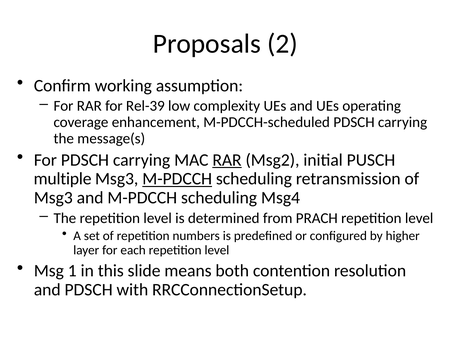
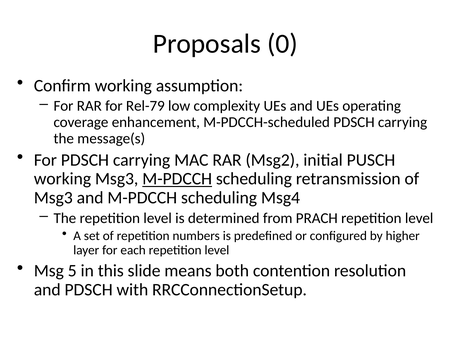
2: 2 -> 0
Rel-39: Rel-39 -> Rel-79
RAR at (227, 160) underline: present -> none
multiple at (63, 179): multiple -> working
1: 1 -> 5
